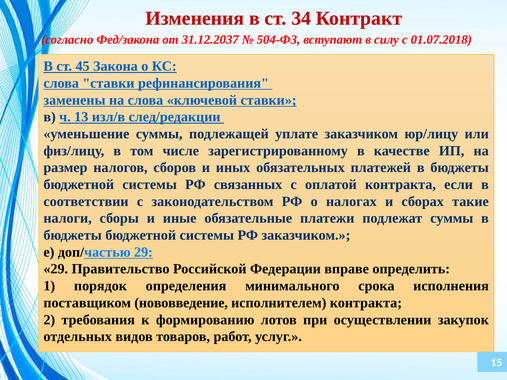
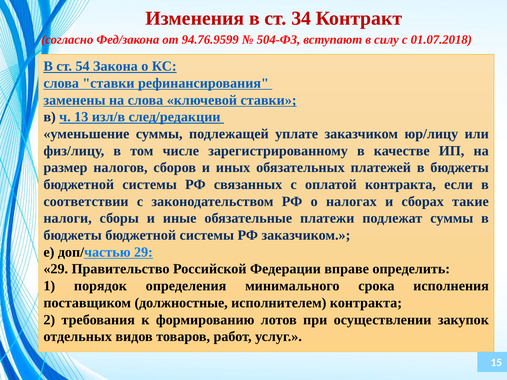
31.12.2037: 31.12.2037 -> 94.76.9599
45: 45 -> 54
нововведение: нововведение -> должностные
